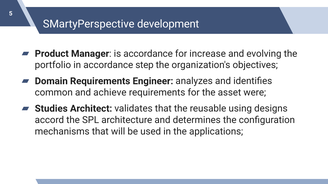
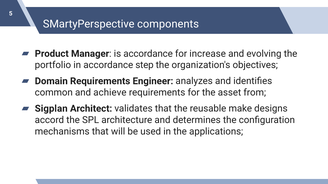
development: development -> components
were: were -> from
Studies: Studies -> Sigplan
using: using -> make
